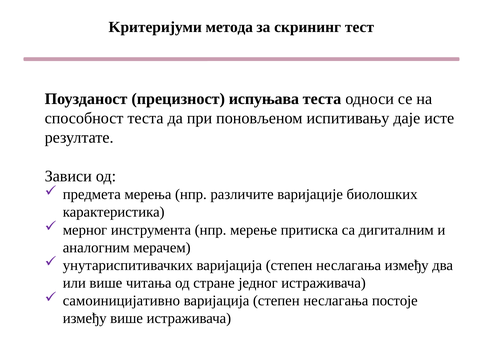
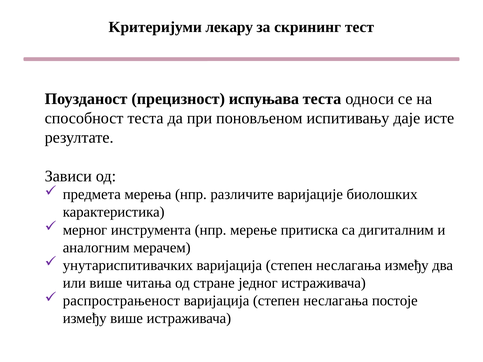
метода: метода -> лекару
самоиницијативно: самоиницијативно -> распрострањеност
